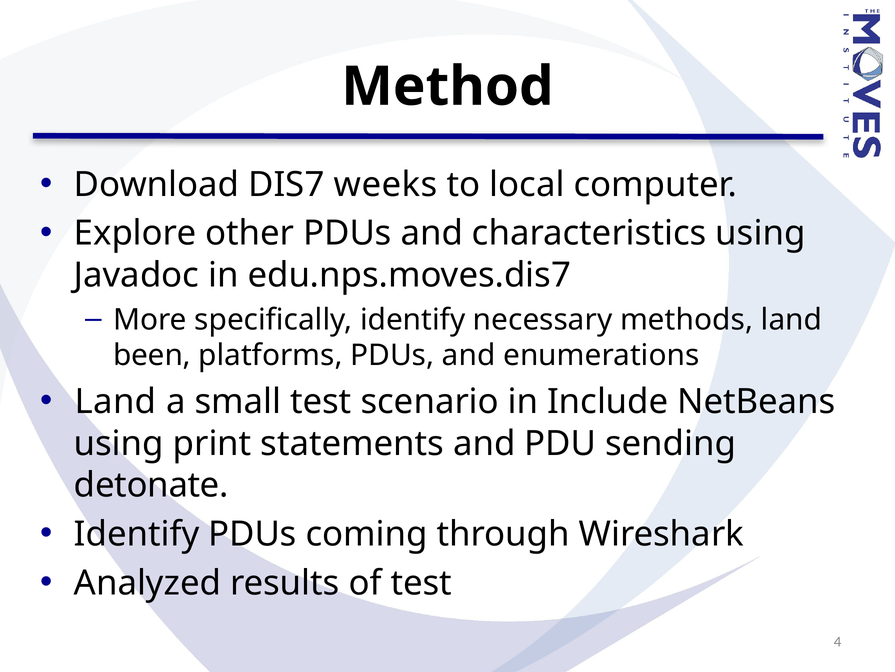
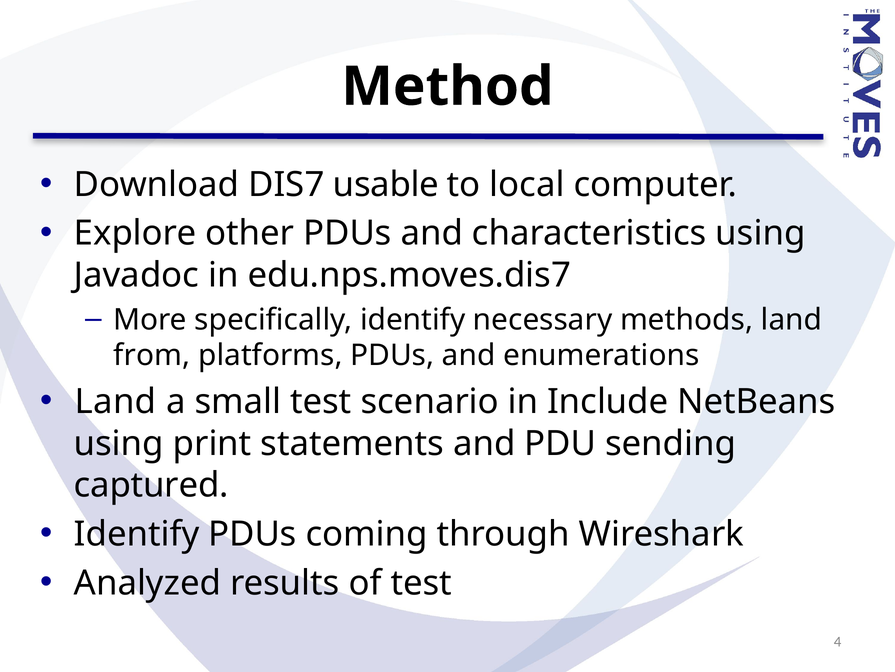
weeks: weeks -> usable
been: been -> from
detonate: detonate -> captured
